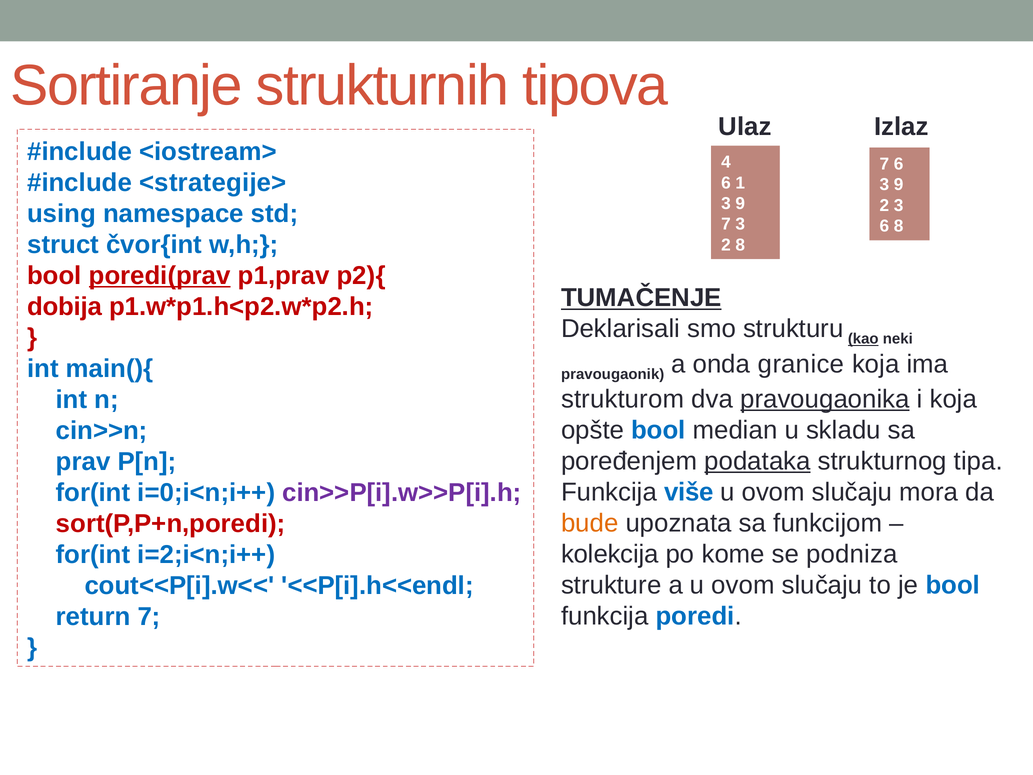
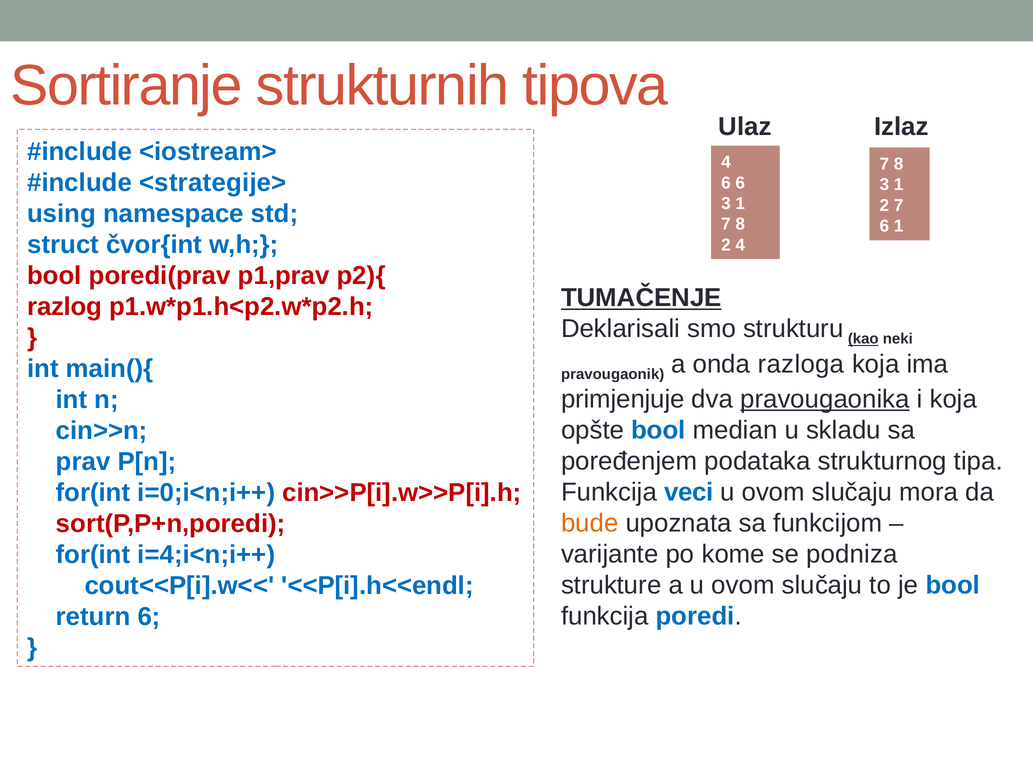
6 at (899, 164): 6 -> 8
6 1: 1 -> 6
9 at (899, 185): 9 -> 1
9 at (740, 204): 9 -> 1
2 3: 3 -> 7
3 at (740, 224): 3 -> 8
6 8: 8 -> 1
2 8: 8 -> 4
poredi(prav underline: present -> none
dobija: dobija -> razlog
granice: granice -> razloga
strukturom: strukturom -> primjenjuje
podataka underline: present -> none
više: više -> veci
cin>>P[i].w>>P[i].h colour: purple -> red
kolekcija: kolekcija -> varijante
i=2;i<n;i++: i=2;i<n;i++ -> i=4;i<n;i++
return 7: 7 -> 6
